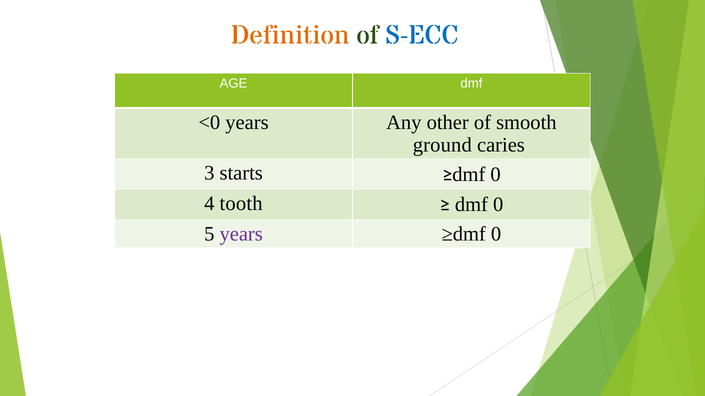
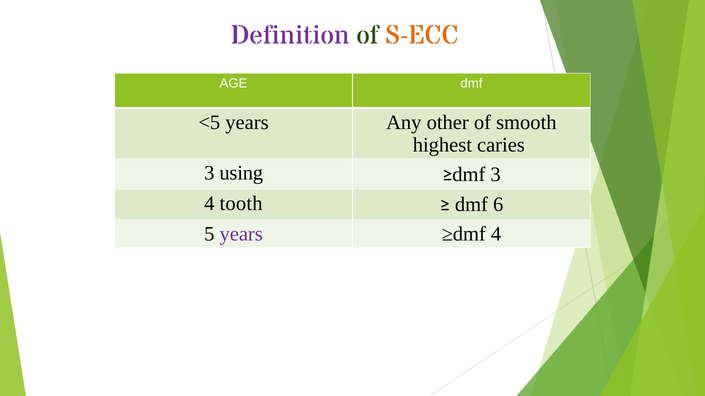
Definition colour: orange -> purple
S-ECC colour: blue -> orange
<0: <0 -> <5
ground: ground -> highest
starts: starts -> using
0 at (496, 175): 0 -> 3
dmf 0: 0 -> 6
0 at (496, 234): 0 -> 4
